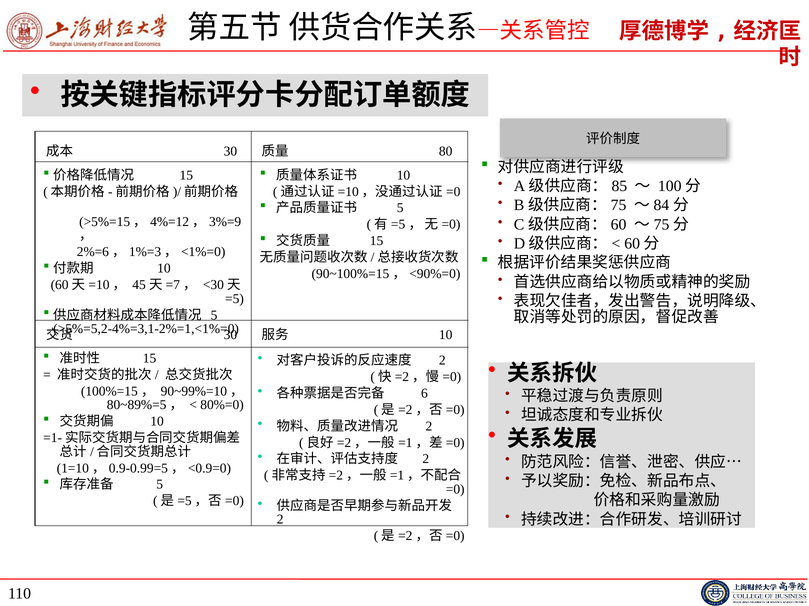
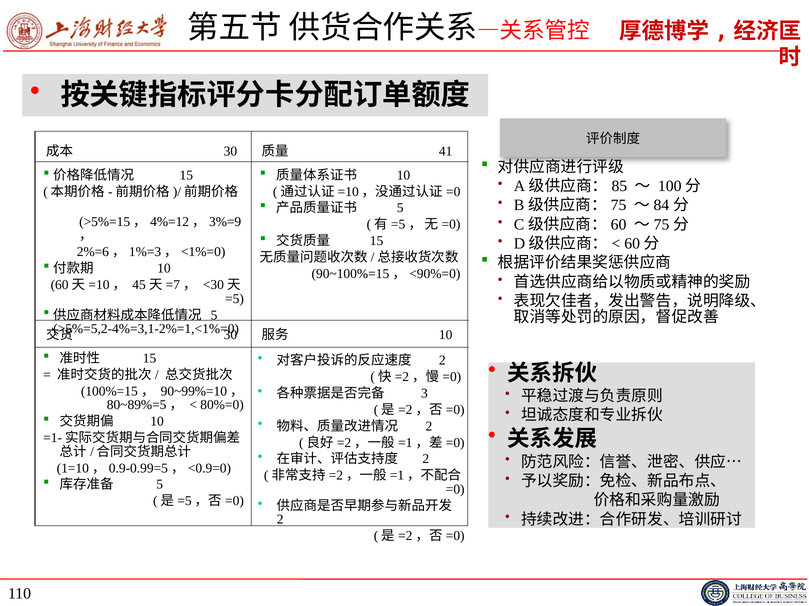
80: 80 -> 41
6: 6 -> 3
